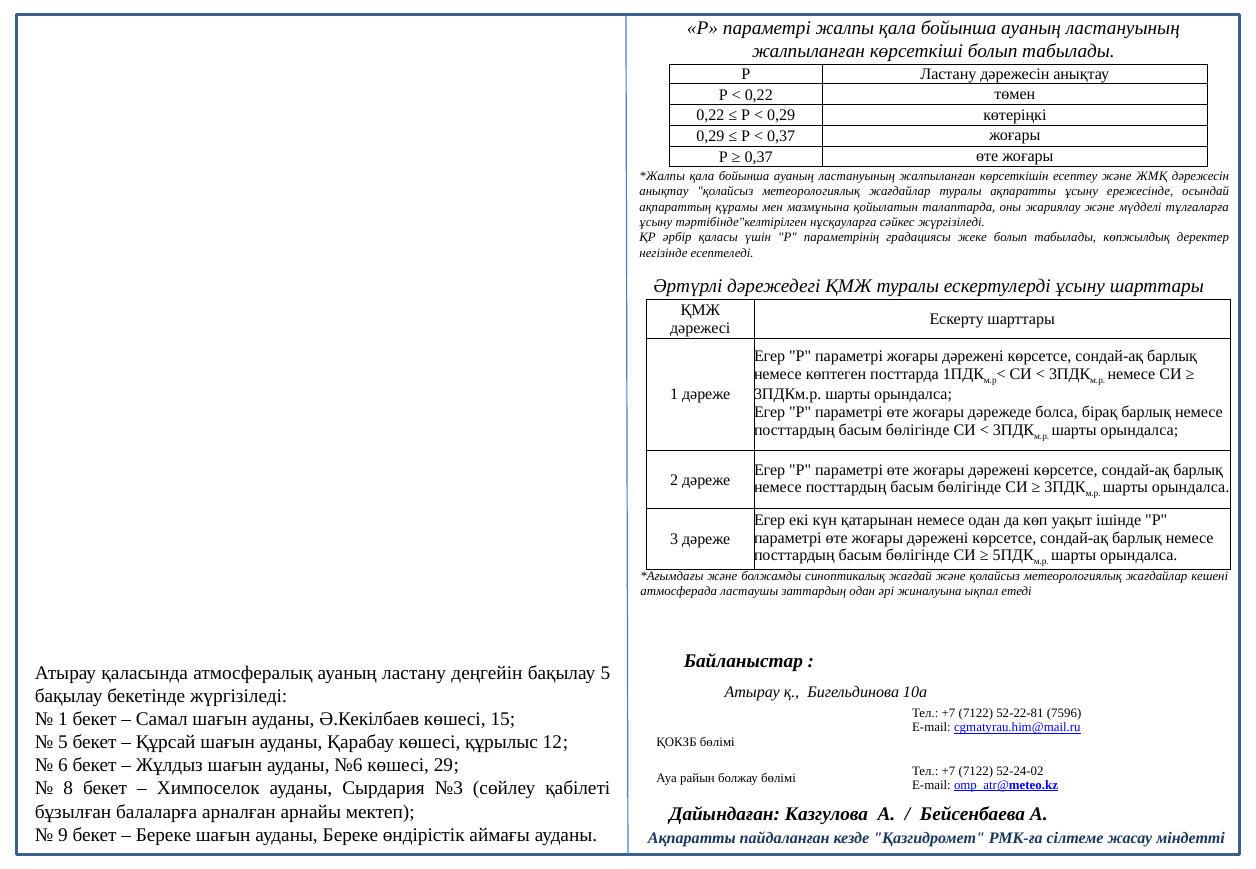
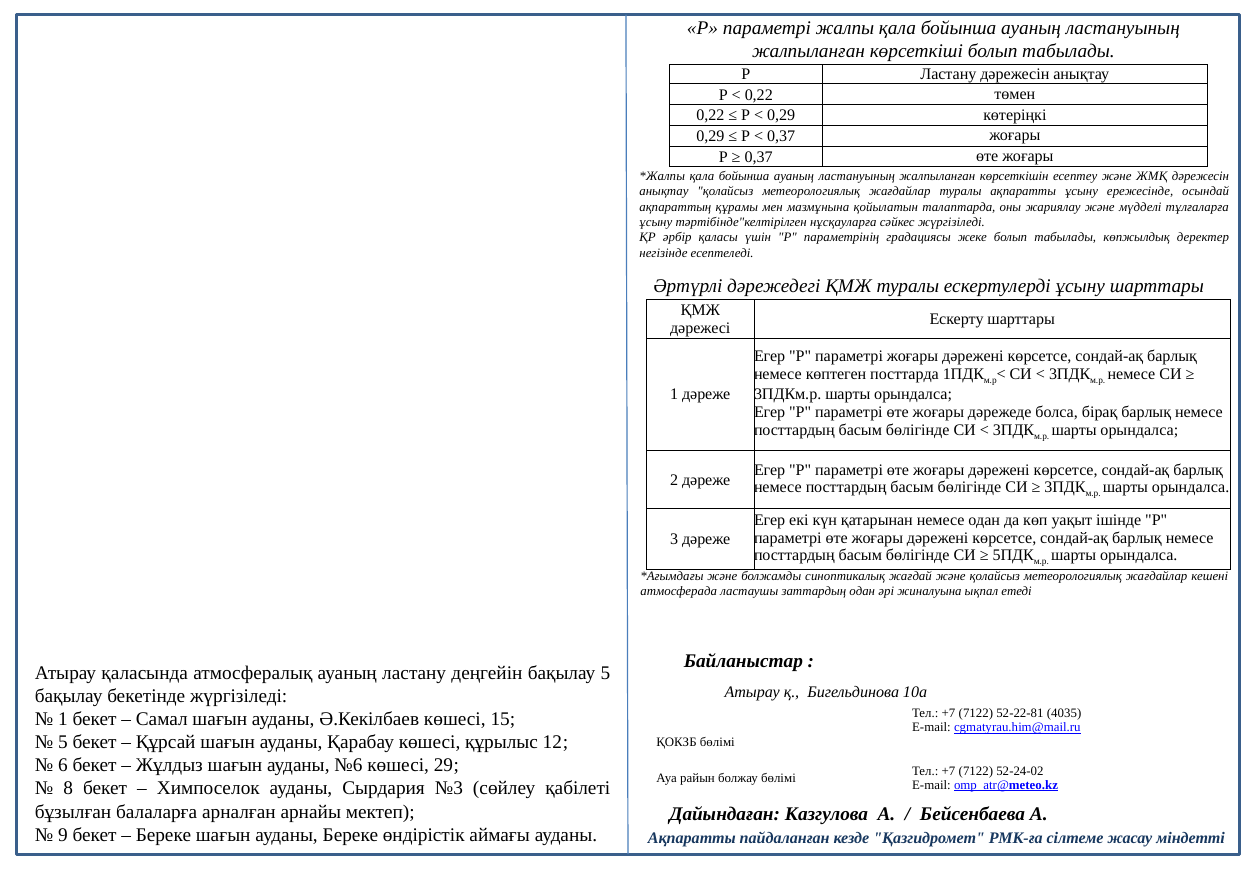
7596: 7596 -> 4035
